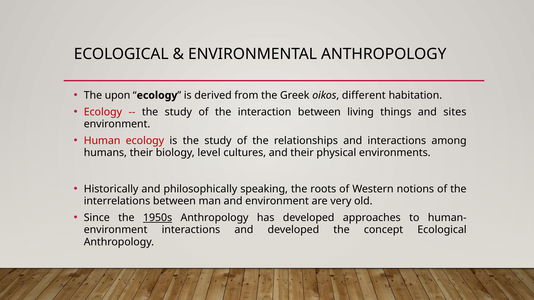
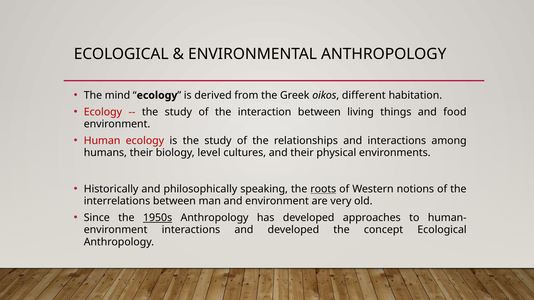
upon: upon -> mind
sites: sites -> food
roots underline: none -> present
